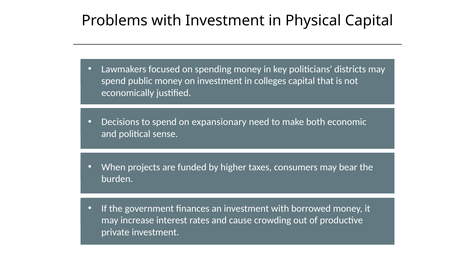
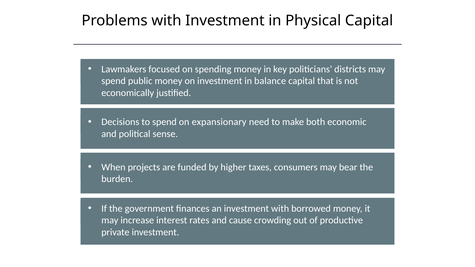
colleges: colleges -> balance
